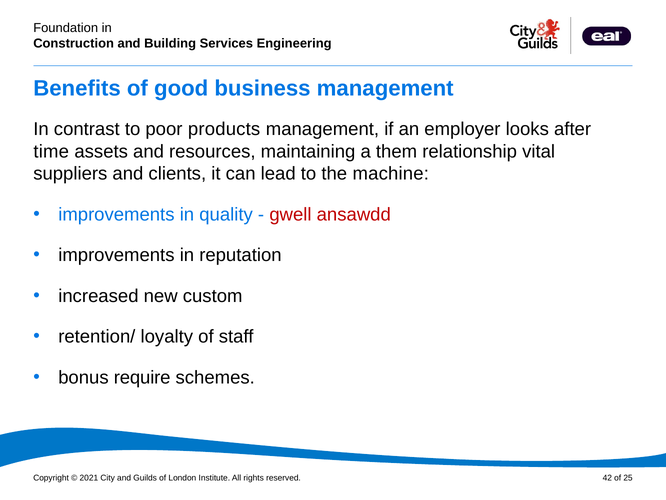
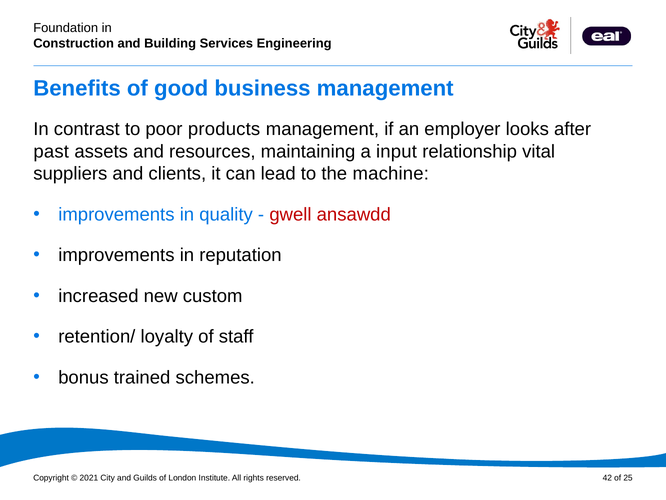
time: time -> past
them: them -> input
require: require -> trained
